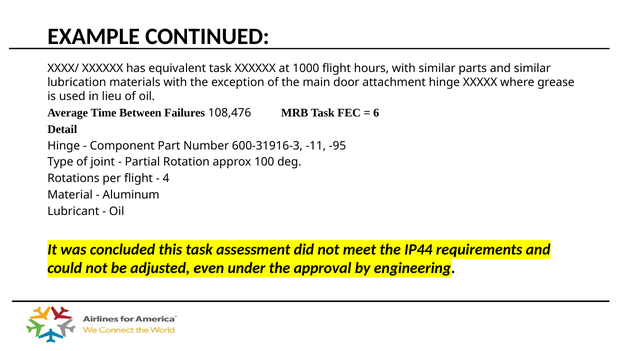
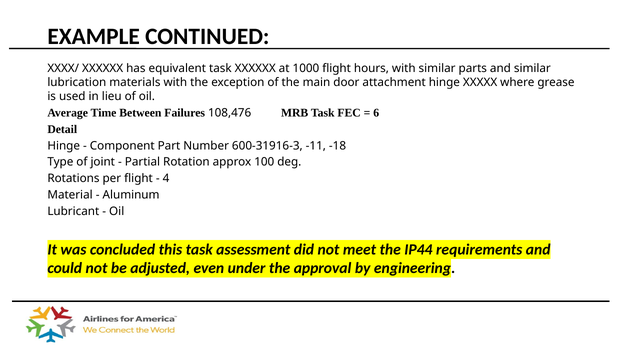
-95: -95 -> -18
